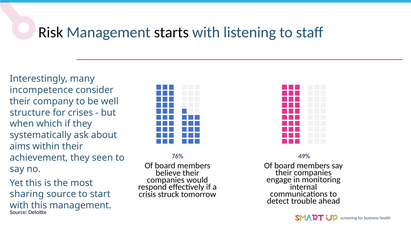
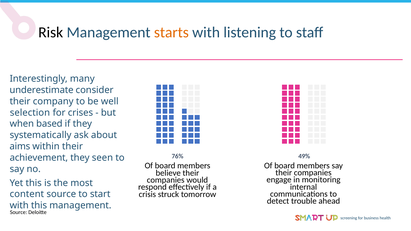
starts colour: black -> orange
incompetence: incompetence -> underestimate
structure: structure -> selection
which: which -> based
sharing: sharing -> content
